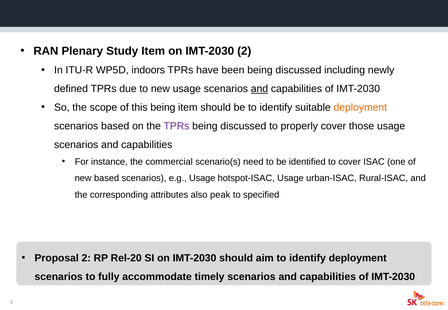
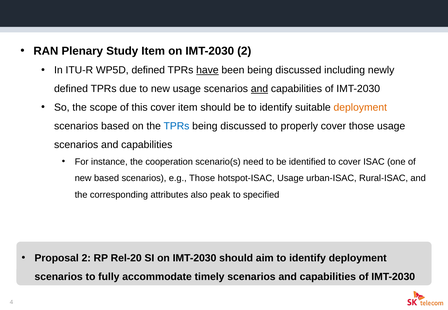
WP5D indoors: indoors -> defined
have underline: none -> present
this being: being -> cover
TPRs at (176, 126) colour: purple -> blue
commercial: commercial -> cooperation
e.g Usage: Usage -> Those
